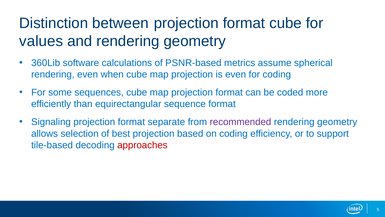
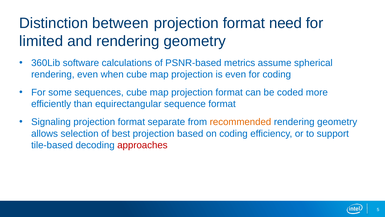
format cube: cube -> need
values: values -> limited
recommended colour: purple -> orange
